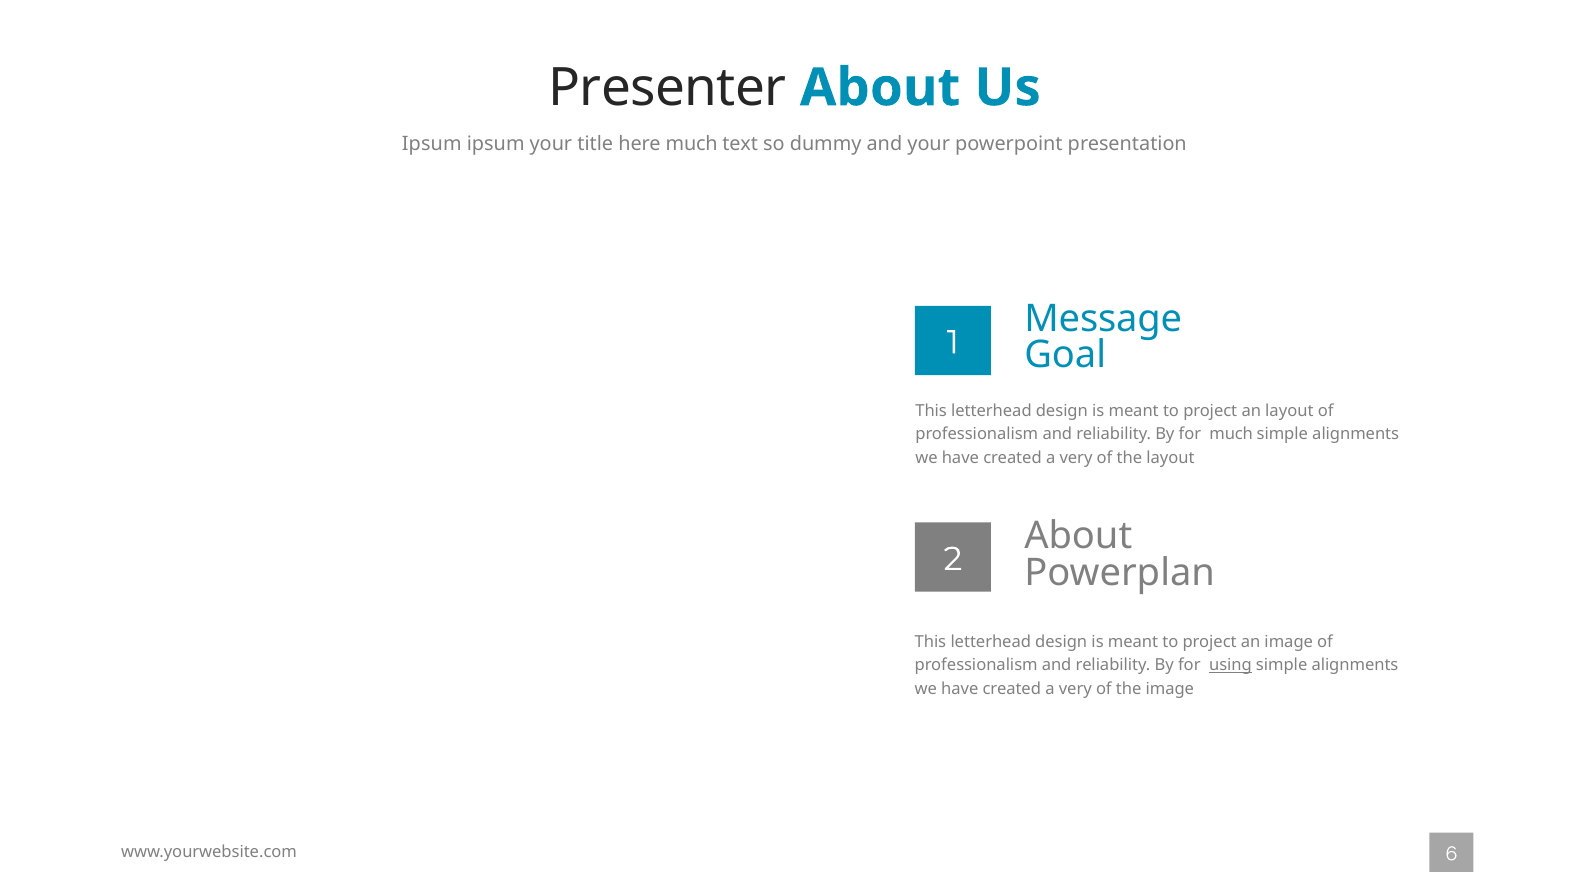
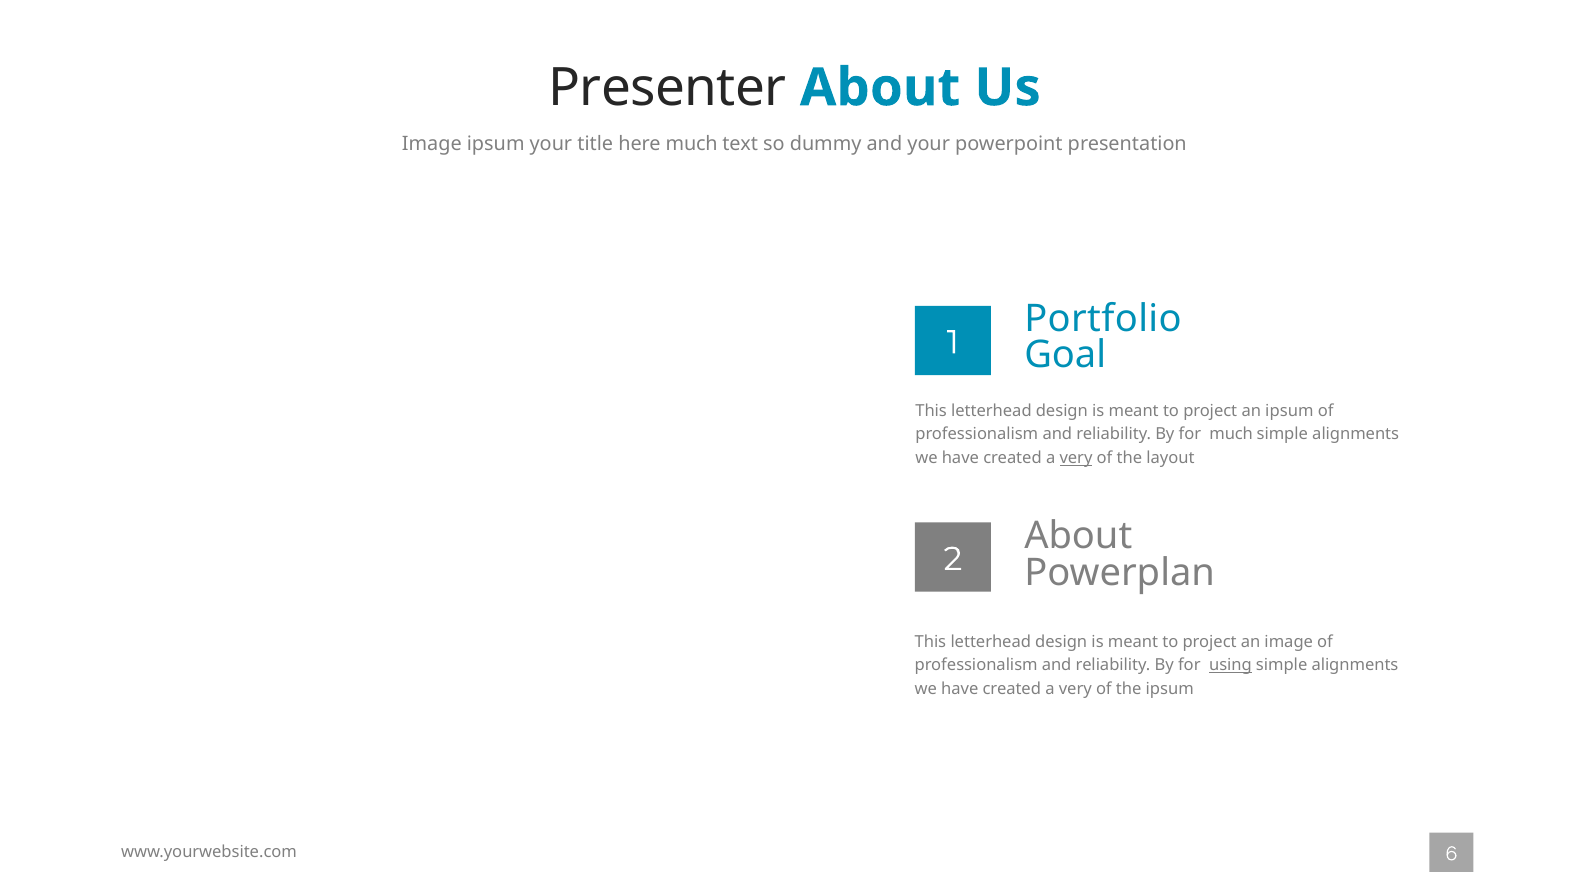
Ipsum at (432, 144): Ipsum -> Image
Message: Message -> Portfolio
an layout: layout -> ipsum
very at (1076, 458) underline: none -> present
the image: image -> ipsum
